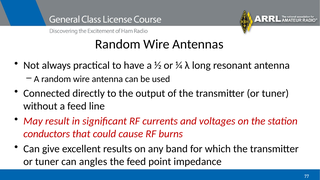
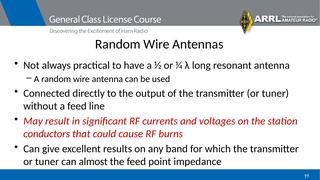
angles: angles -> almost
